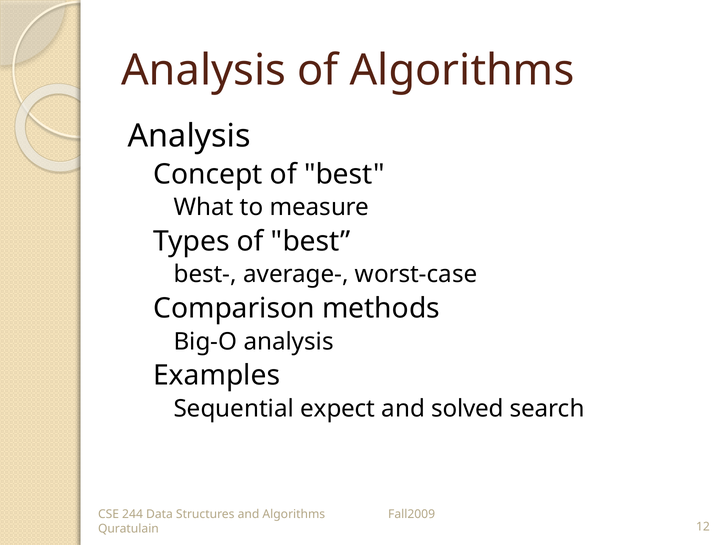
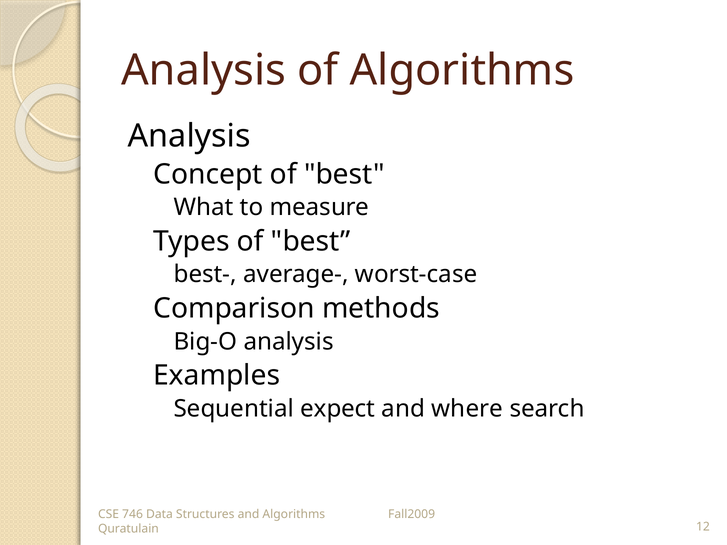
solved: solved -> where
244: 244 -> 746
